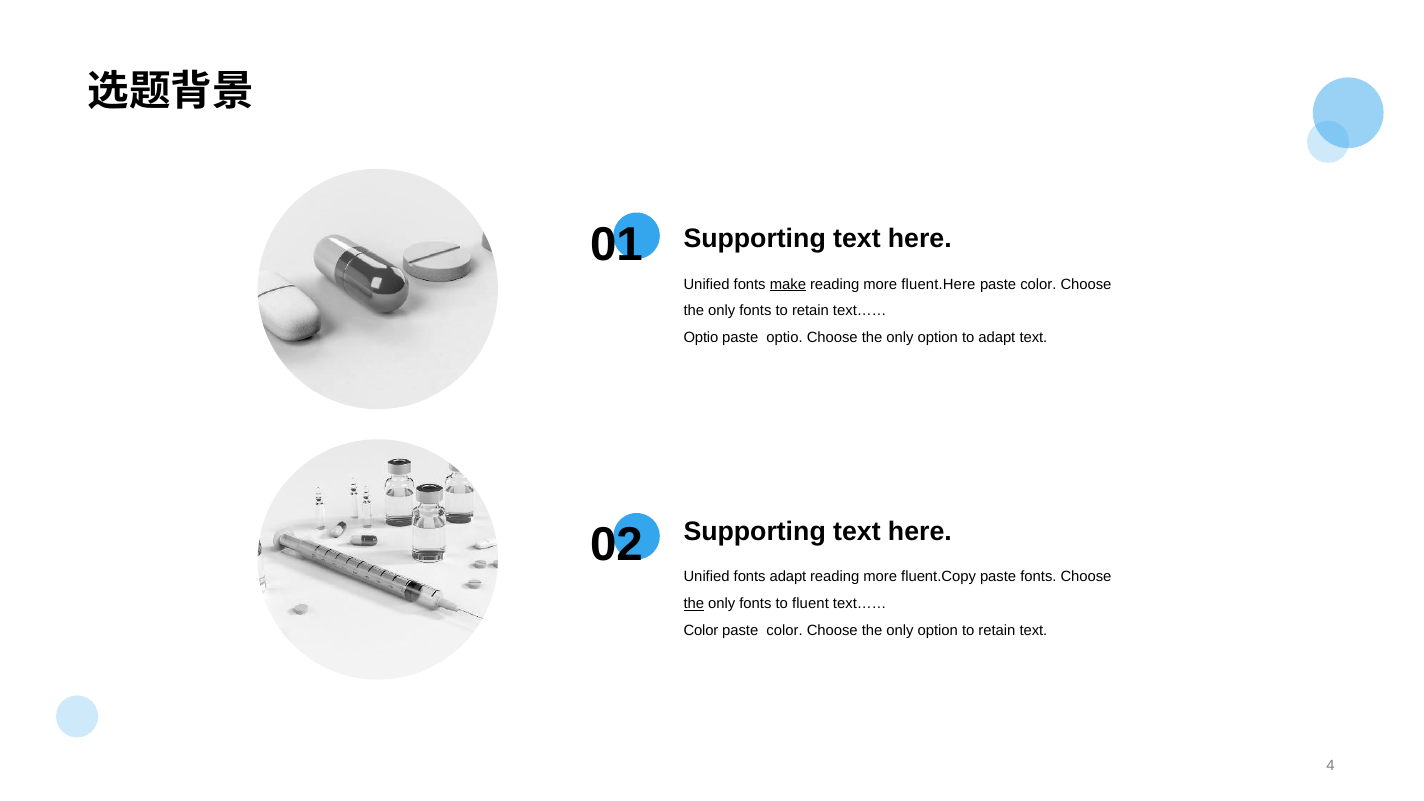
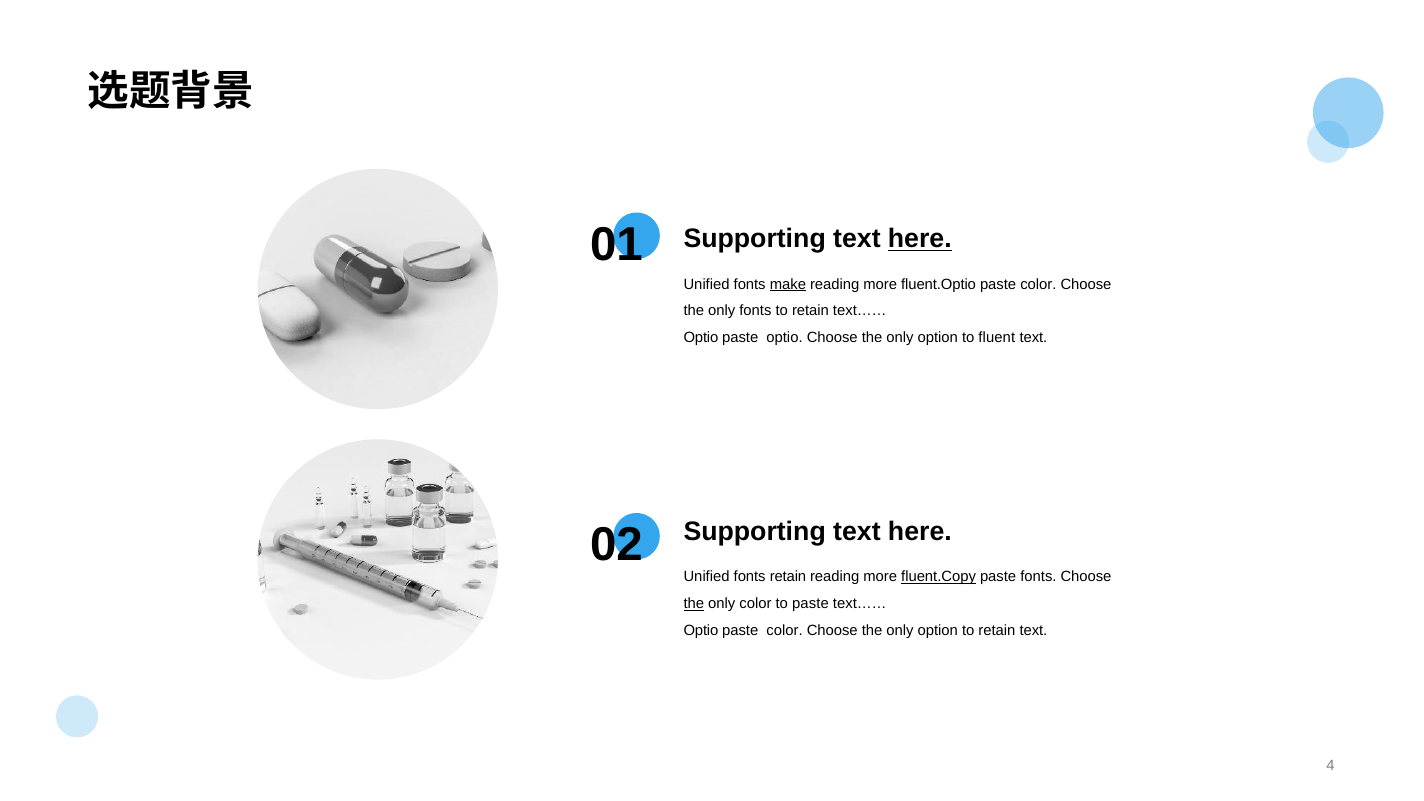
here at (920, 239) underline: none -> present
fluent.Here: fluent.Here -> fluent.Optio
to adapt: adapt -> fluent
fonts adapt: adapt -> retain
fluent.Copy underline: none -> present
fonts at (755, 604): fonts -> color
to fluent: fluent -> paste
Color at (701, 630): Color -> Optio
